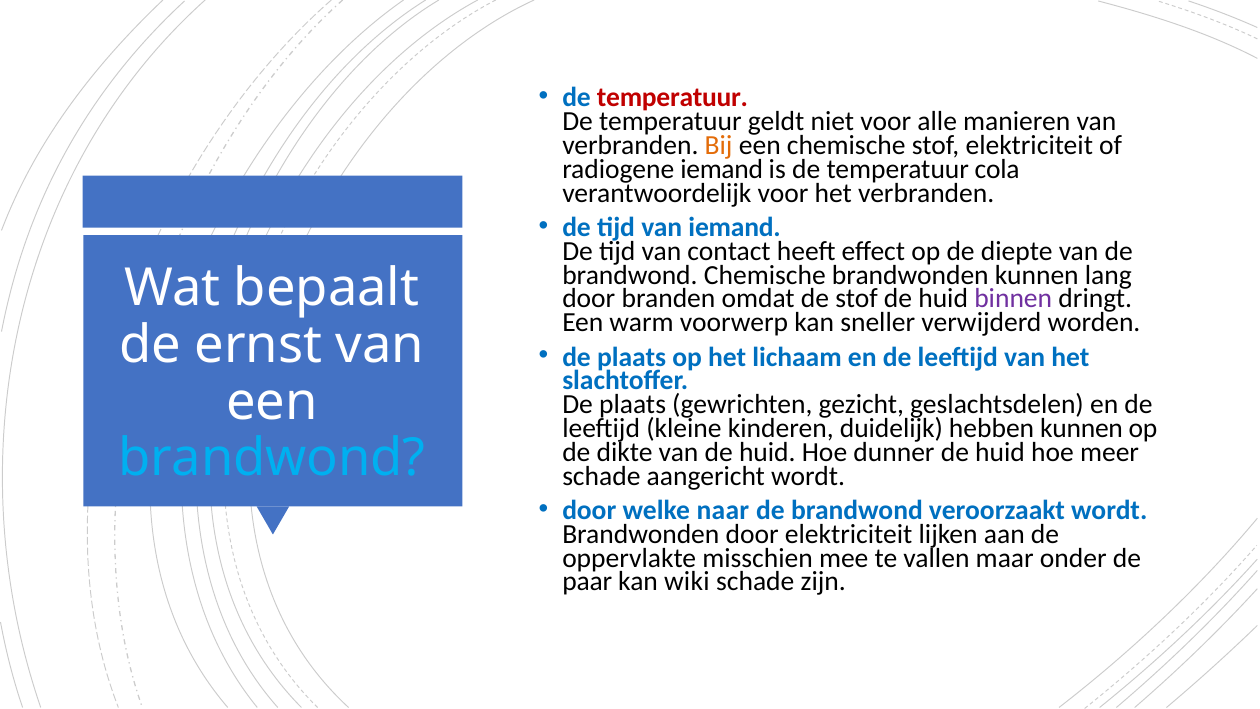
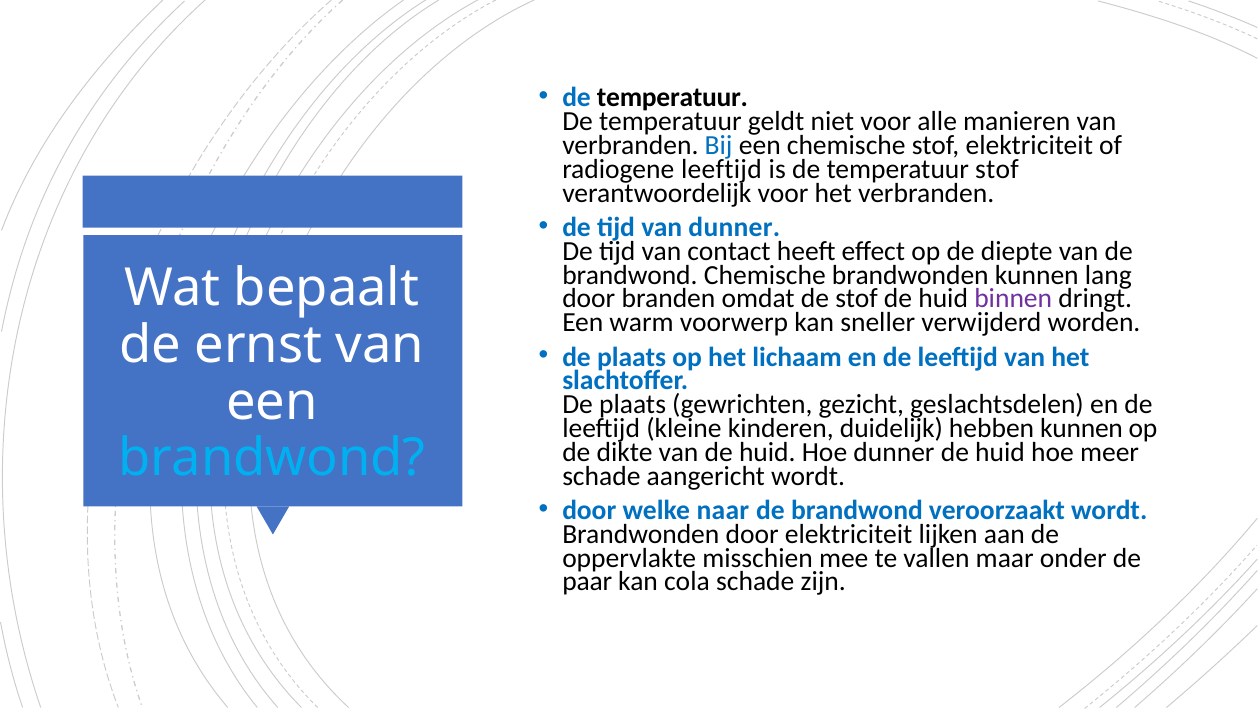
temperatuur at (673, 98) colour: red -> black
Bij colour: orange -> blue
radiogene iemand: iemand -> leeftijd
temperatuur cola: cola -> stof
van iemand: iemand -> dunner
wiki: wiki -> cola
